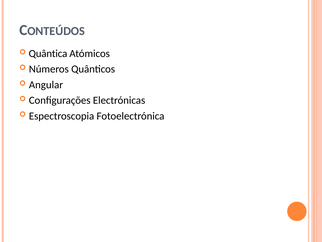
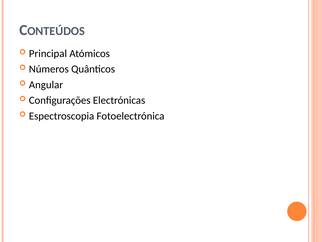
Quântica: Quântica -> Principal
